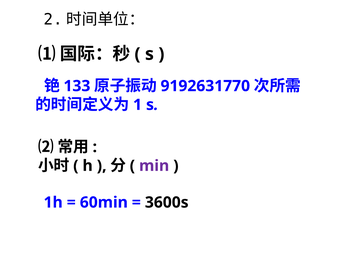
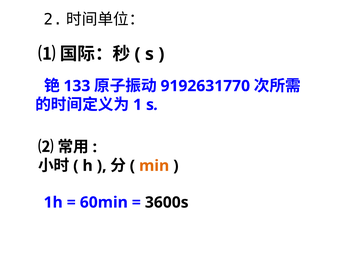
min colour: purple -> orange
